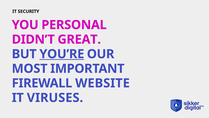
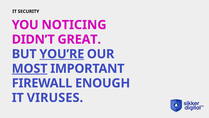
PERSONAL: PERSONAL -> NOTICING
MOST underline: none -> present
WEBSITE: WEBSITE -> ENOUGH
